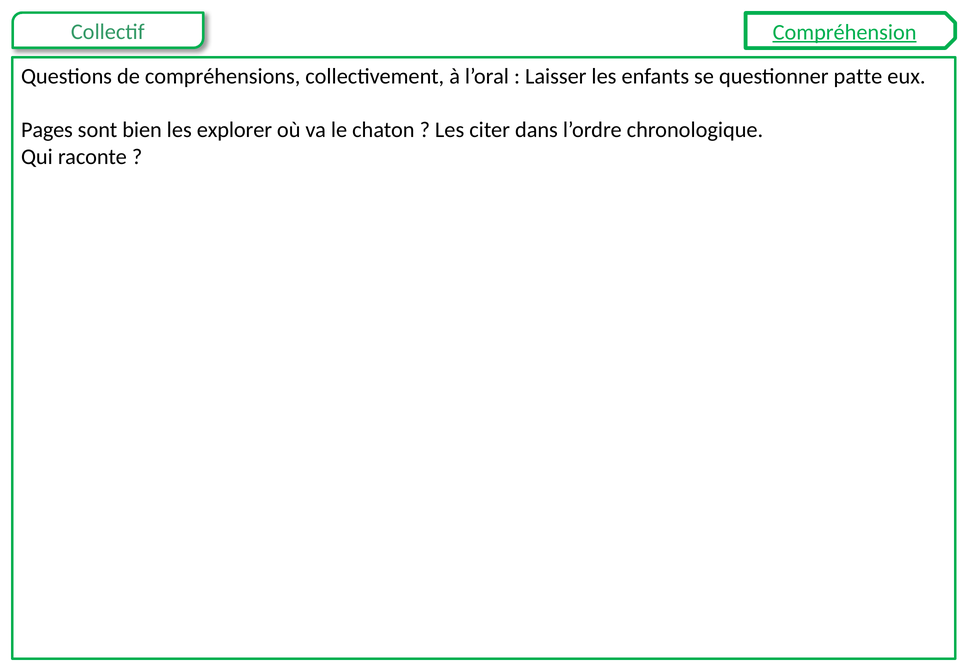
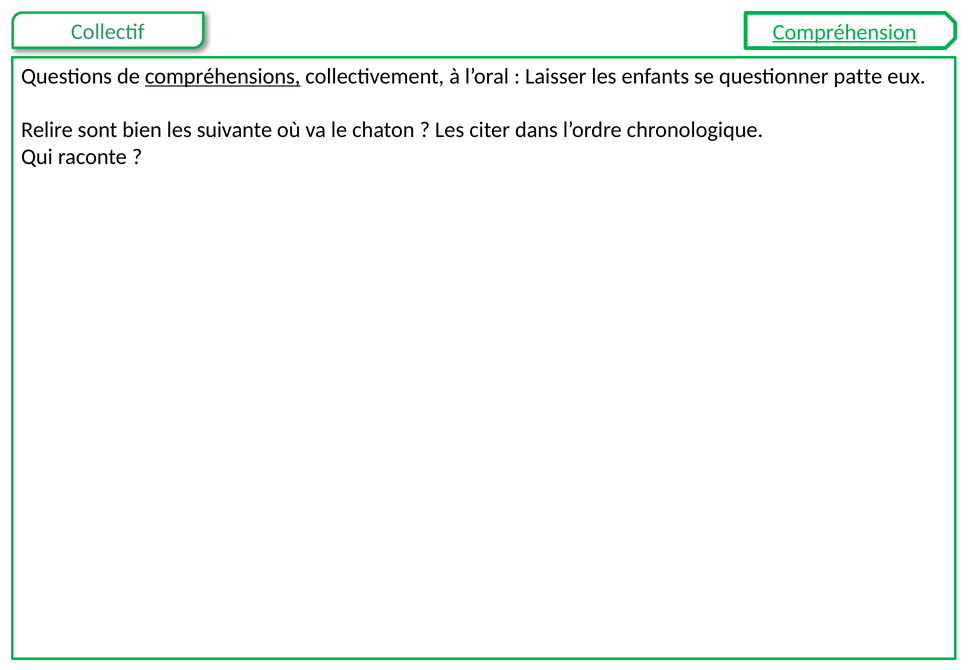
compréhensions underline: none -> present
Pages: Pages -> Relire
explorer: explorer -> suivante
